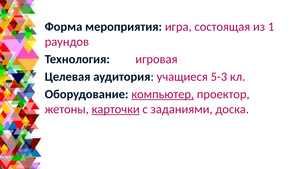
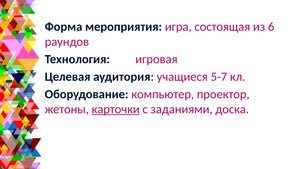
1: 1 -> 6
5-3: 5-3 -> 5-7
компьютер underline: present -> none
